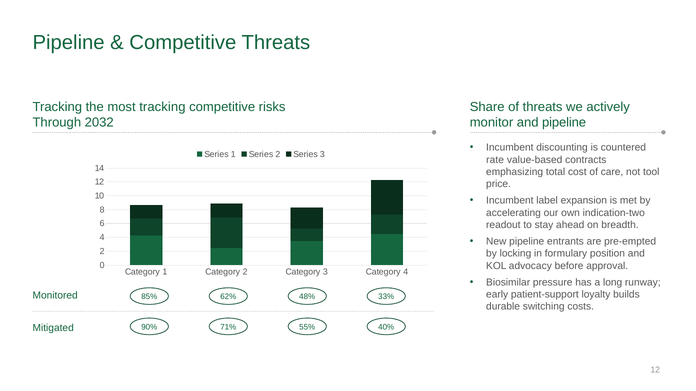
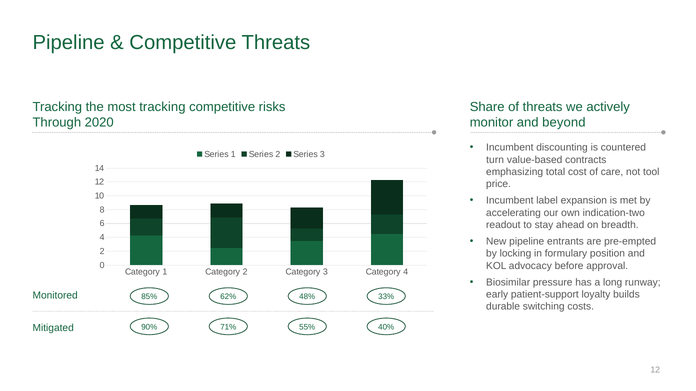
2032: 2032 -> 2020
and pipeline: pipeline -> beyond
rate: rate -> turn
